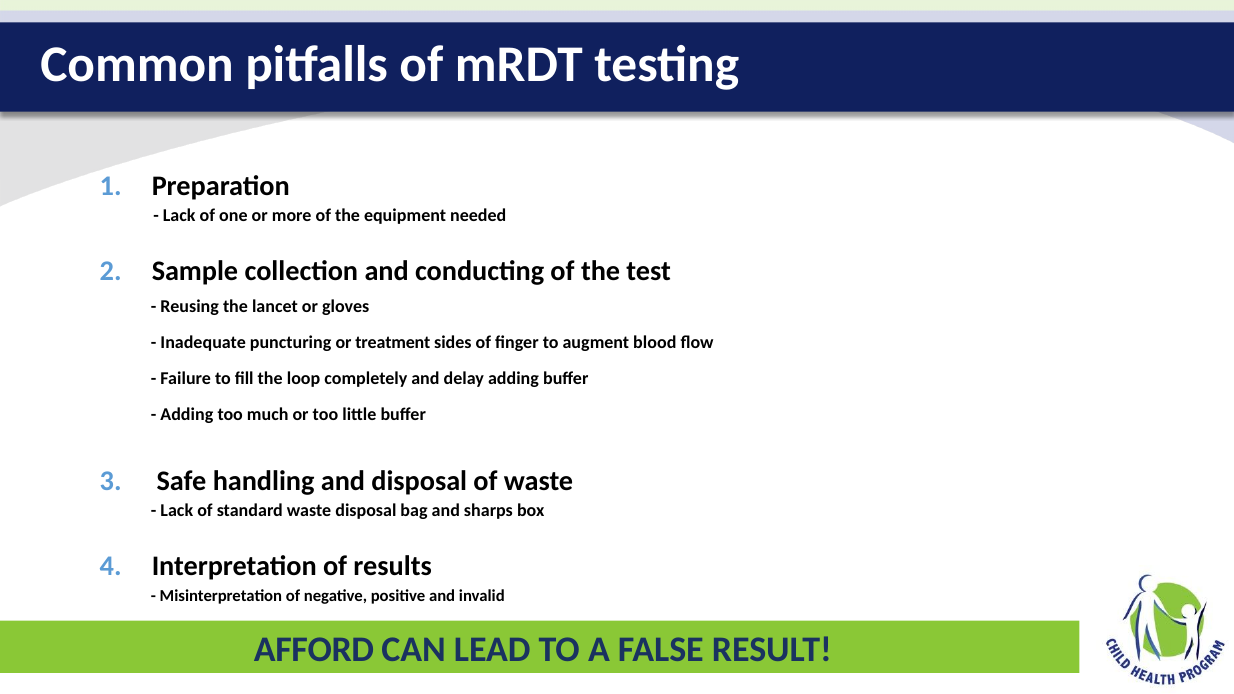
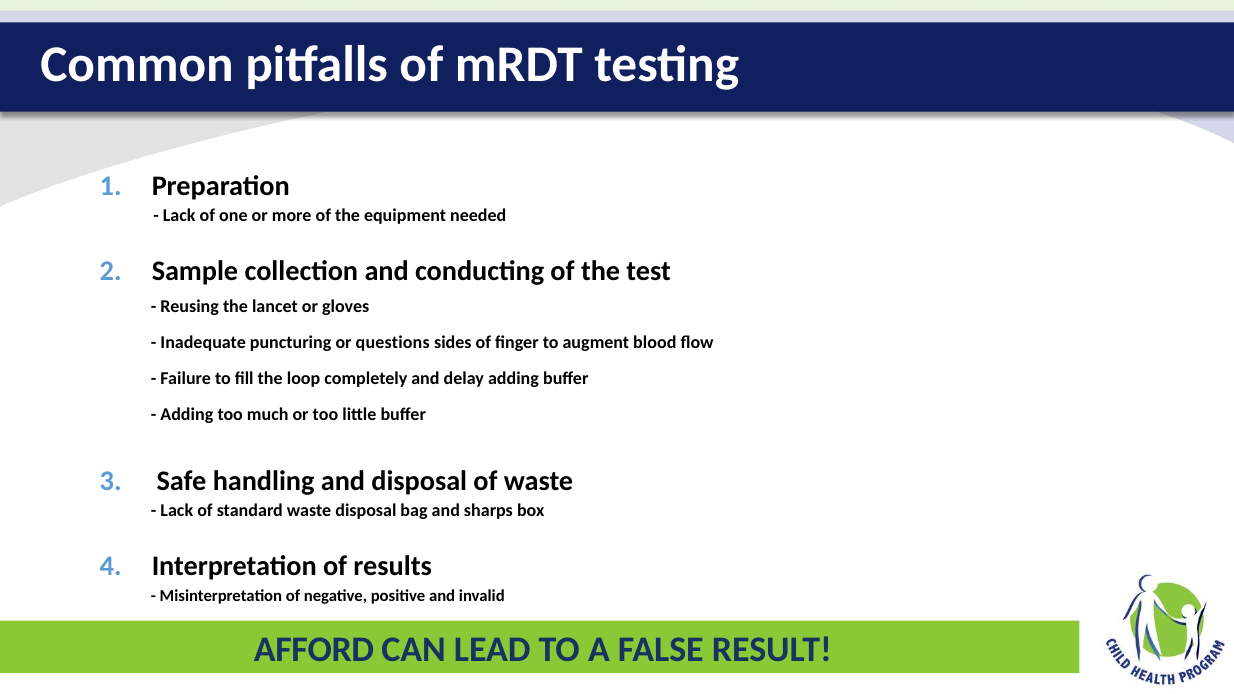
treatment: treatment -> questions
